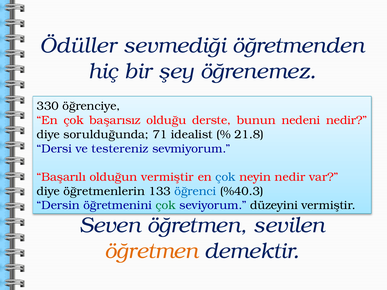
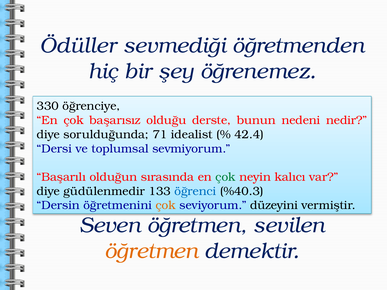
21.8: 21.8 -> 42.4
testereniz: testereniz -> toplumsal
olduğun vermiştir: vermiştir -> sırasında
çok at (226, 177) colour: blue -> green
neyin nedir: nedir -> kalıcı
öğretmenlerin: öğretmenlerin -> güdülenmedir
çok at (166, 205) colour: green -> orange
